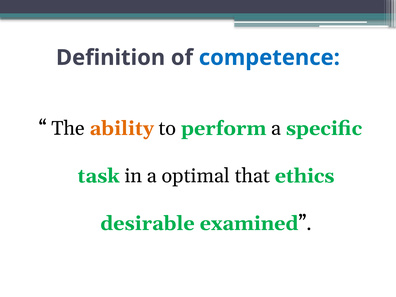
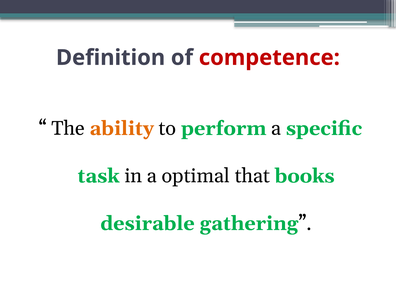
competence colour: blue -> red
ethics: ethics -> books
examined: examined -> gathering
